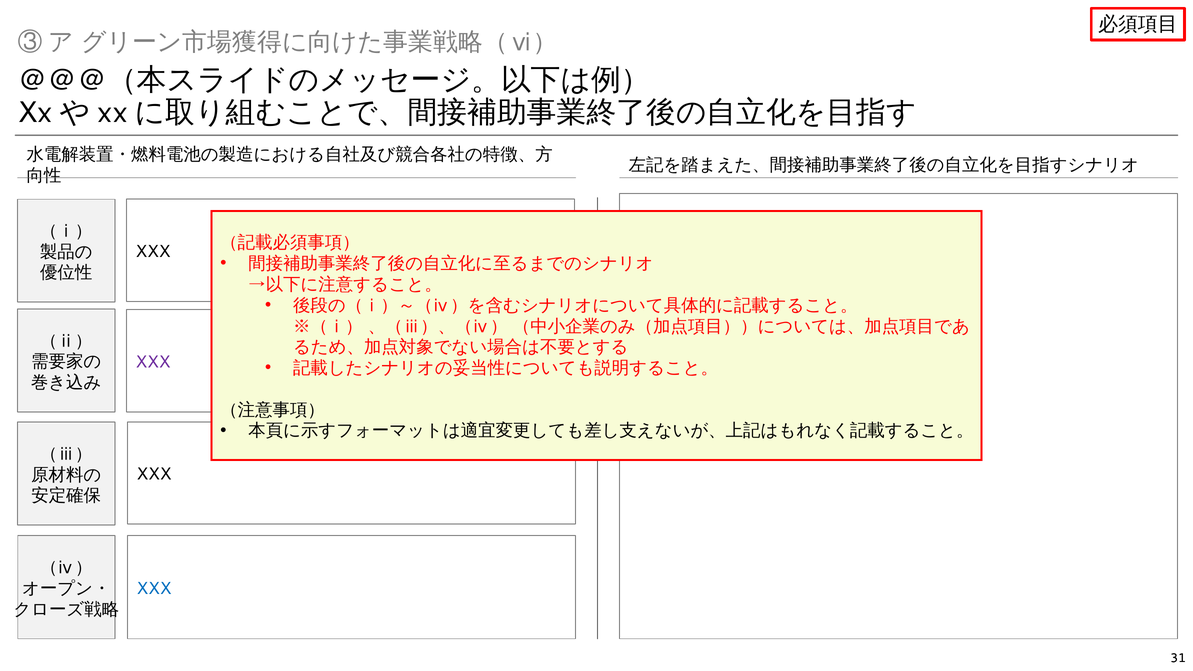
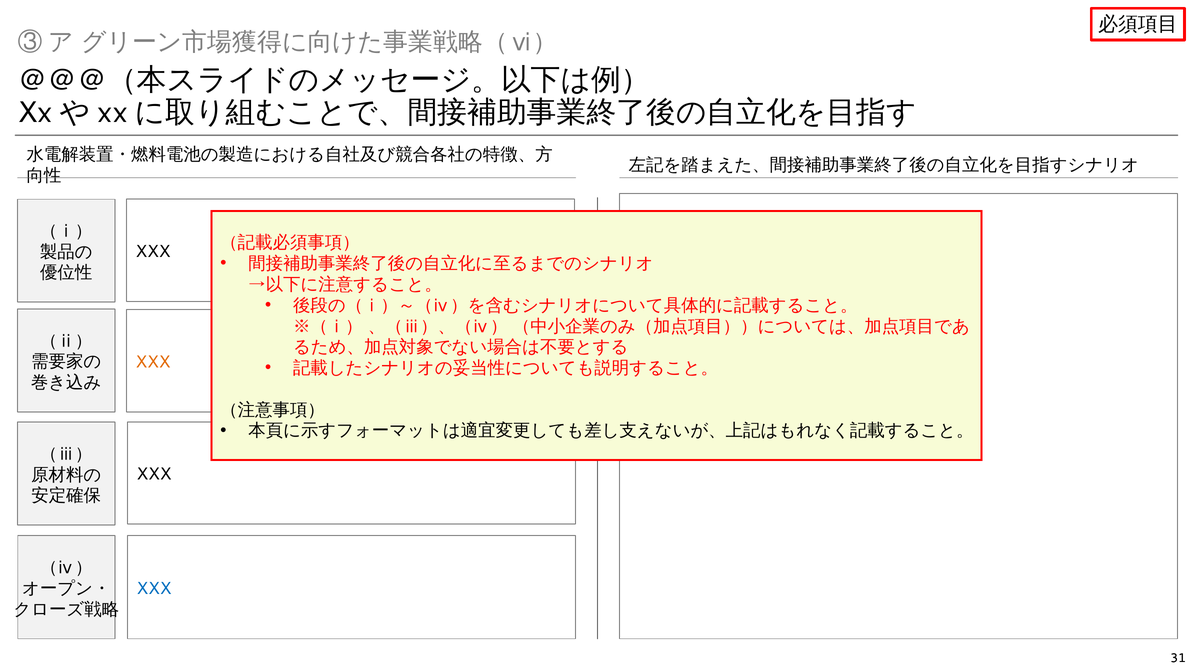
XXX at (153, 362) colour: purple -> orange
